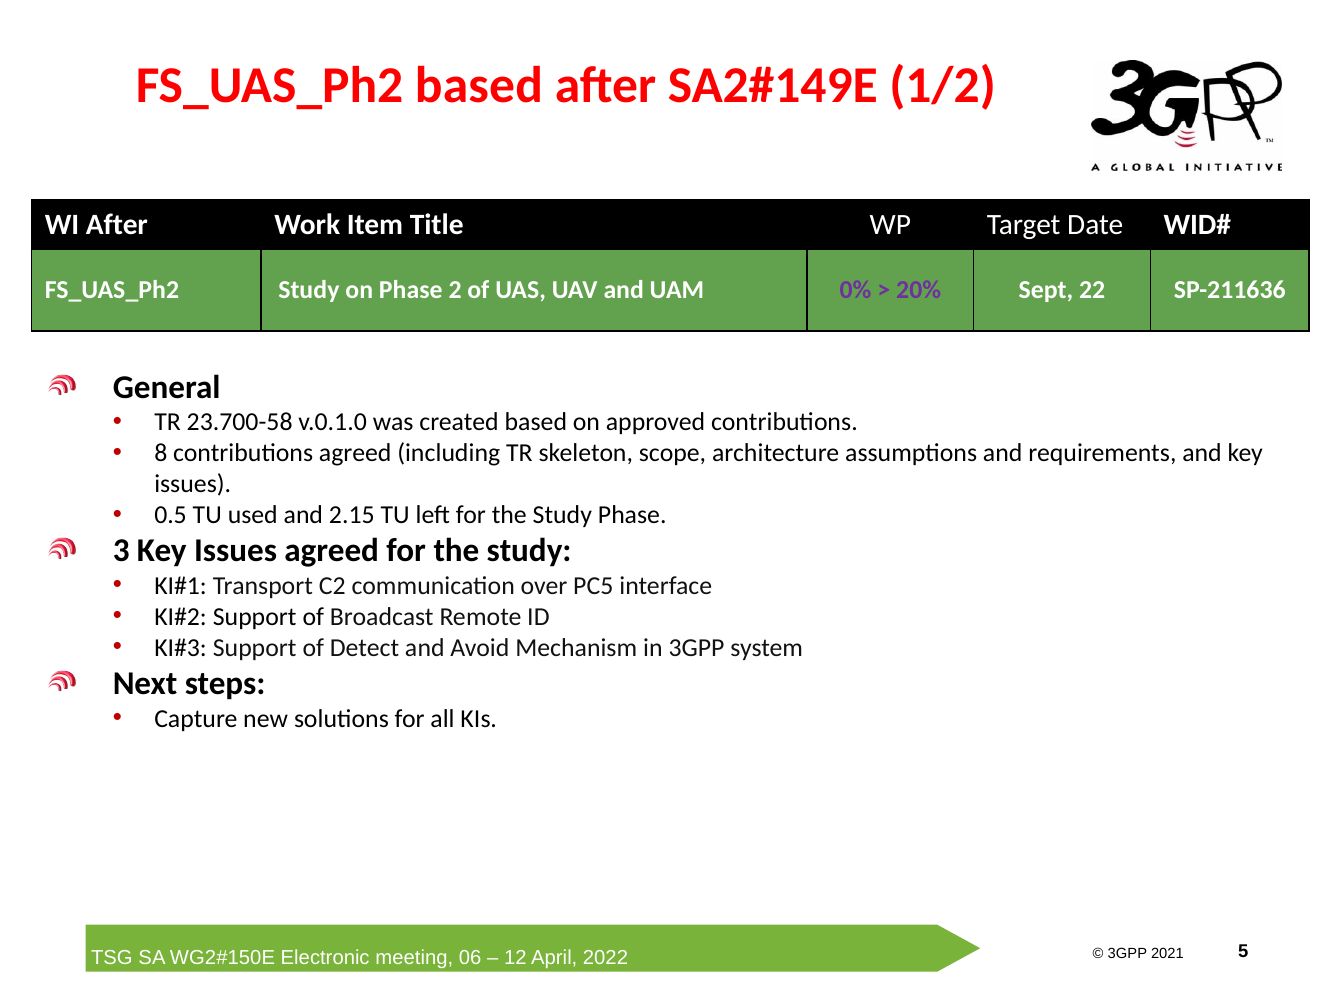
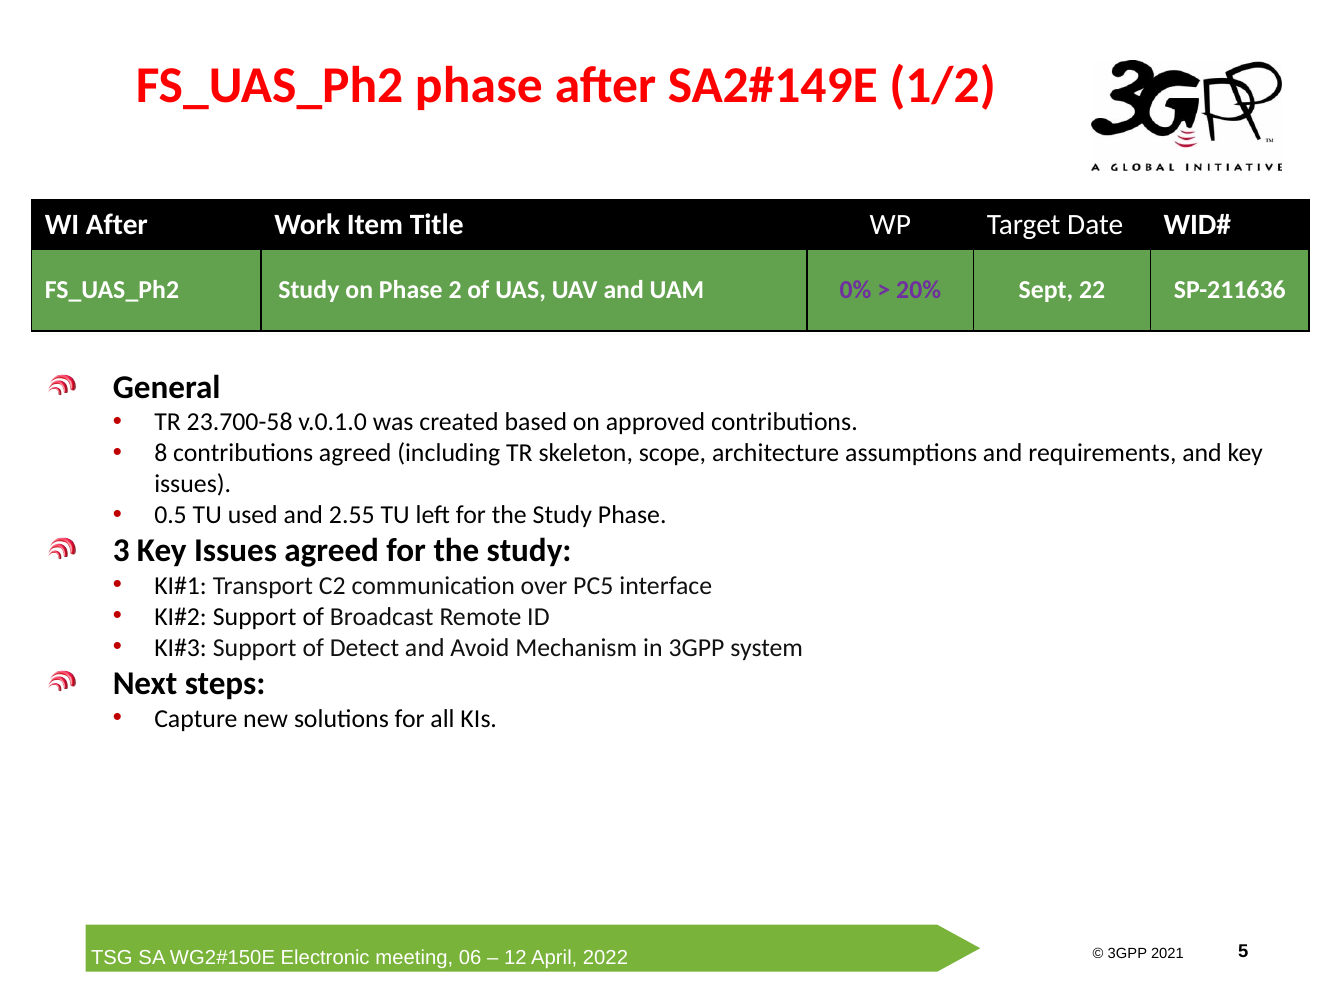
FS_UAS_Ph2 based: based -> phase
2.15: 2.15 -> 2.55
